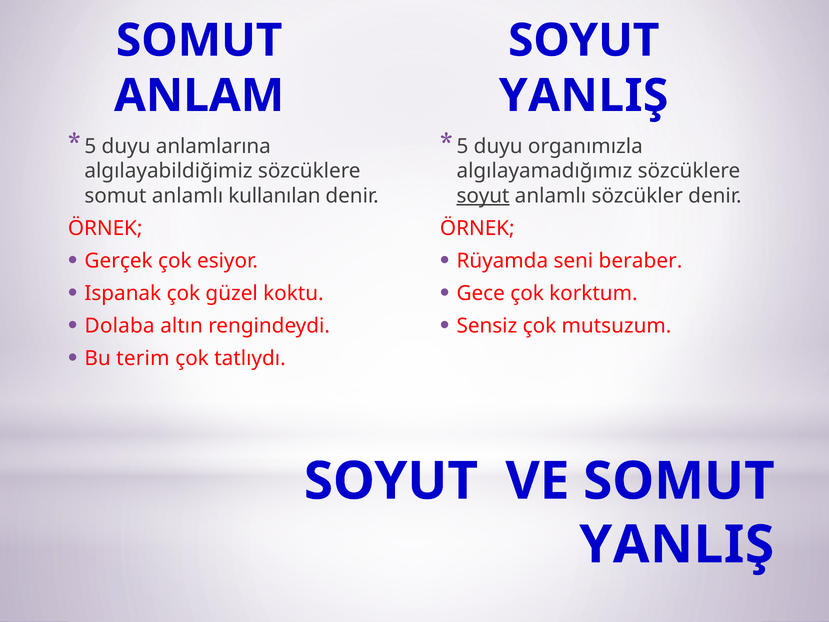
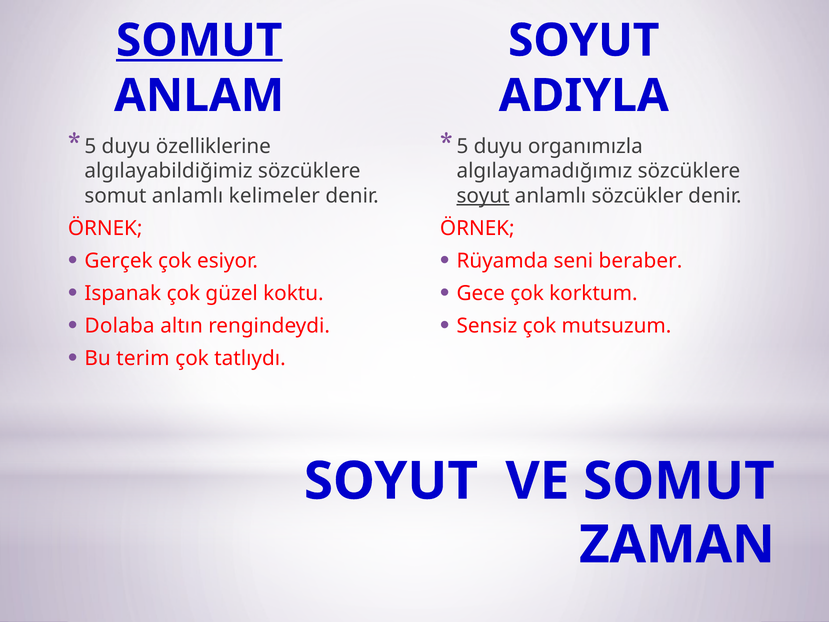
SOMUT at (199, 40) underline: none -> present
YANLIŞ at (584, 96): YANLIŞ -> ADIYLA
anlamlarına: anlamlarına -> özelliklerine
kullanılan: kullanılan -> kelimeler
YANLIŞ at (677, 545): YANLIŞ -> ZAMAN
